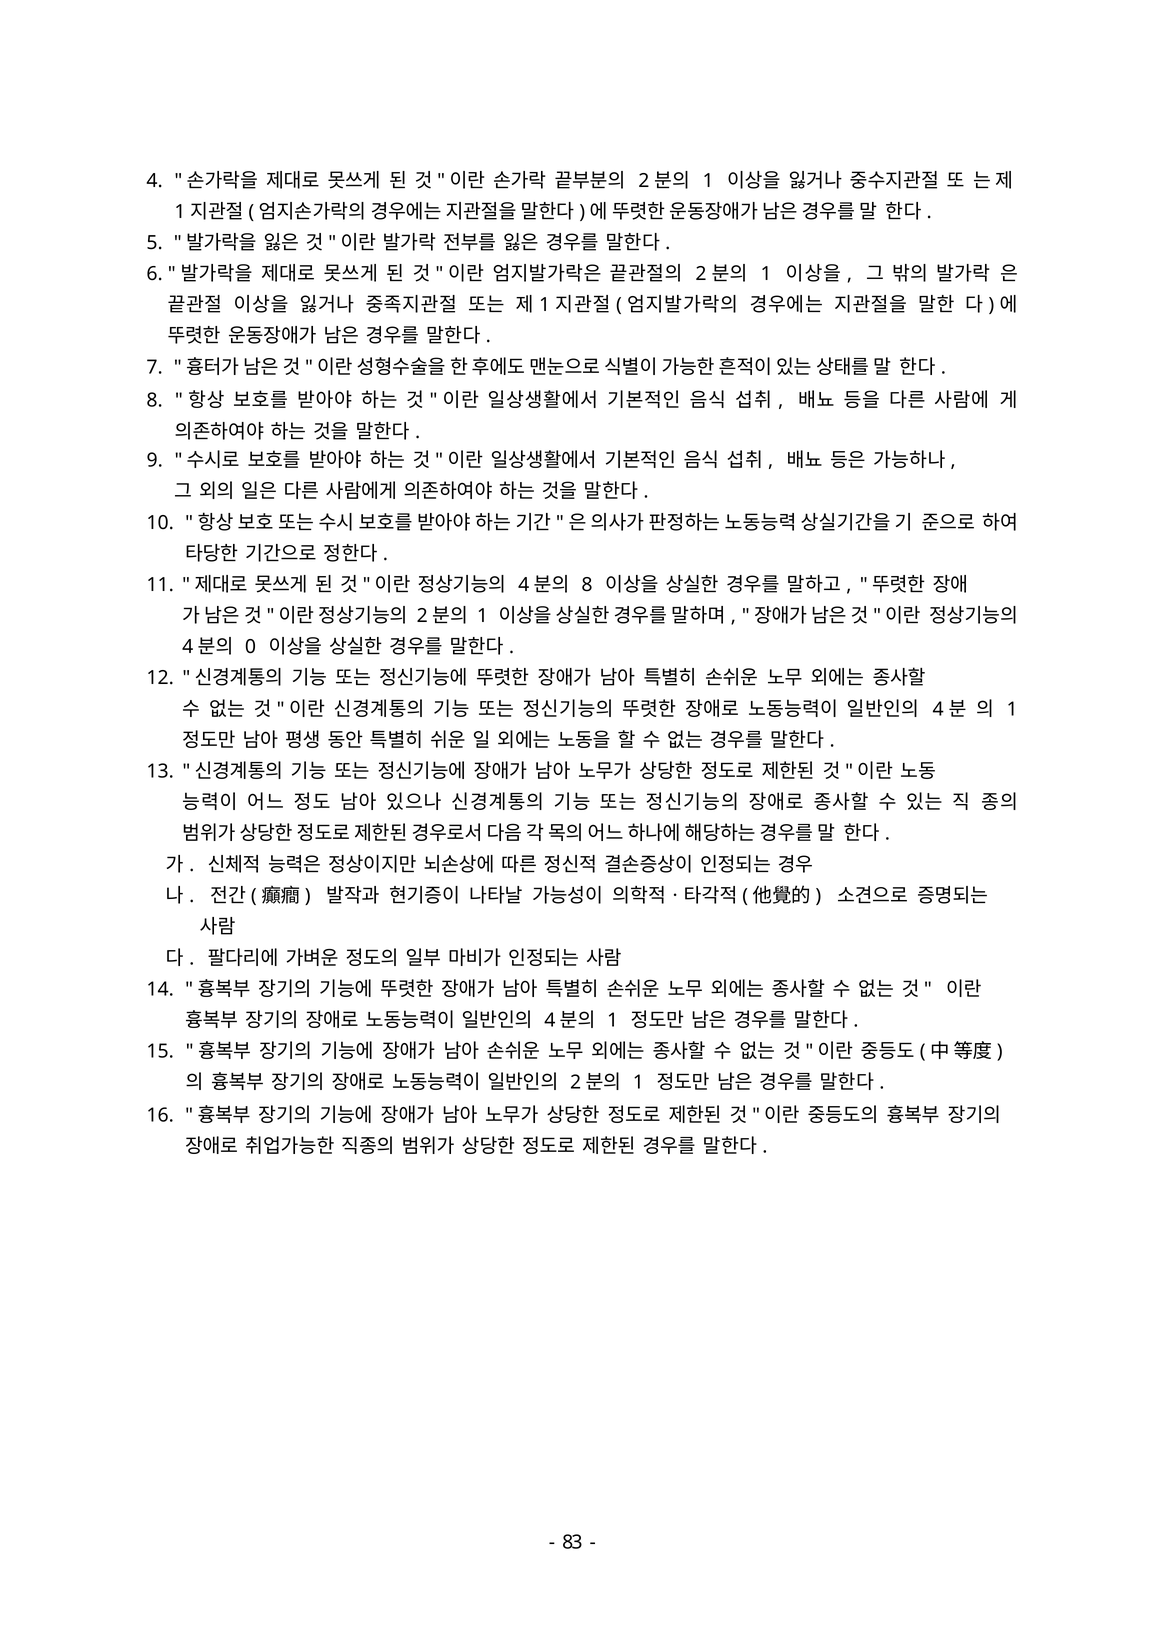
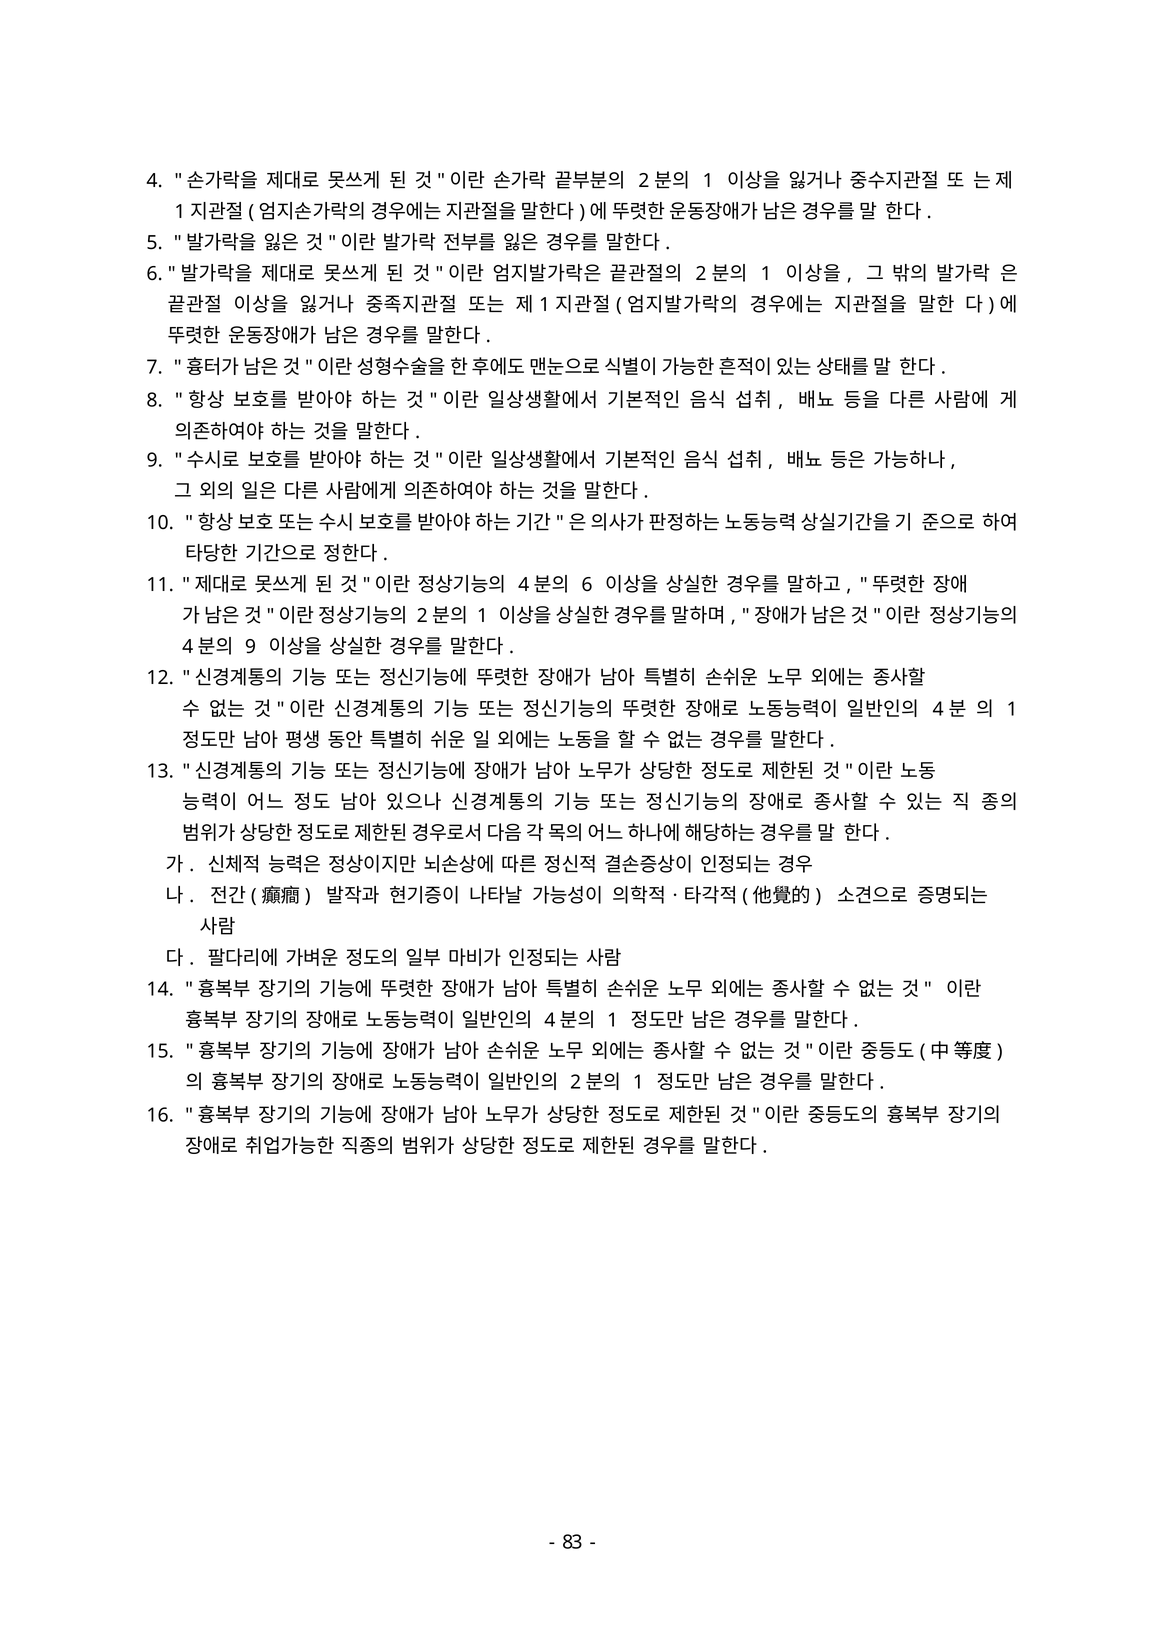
8 at (587, 585): 8 -> 6
0 at (251, 647): 0 -> 9
